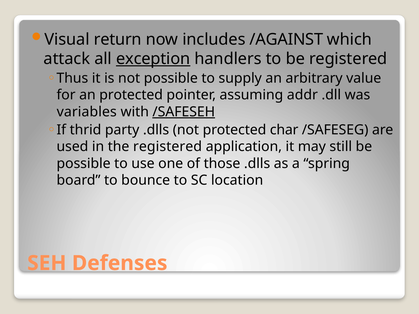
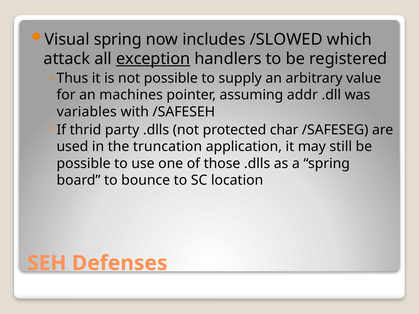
Visual return: return -> spring
/AGAINST: /AGAINST -> /SLOWED
an protected: protected -> machines
/SAFESEH underline: present -> none
the registered: registered -> truncation
